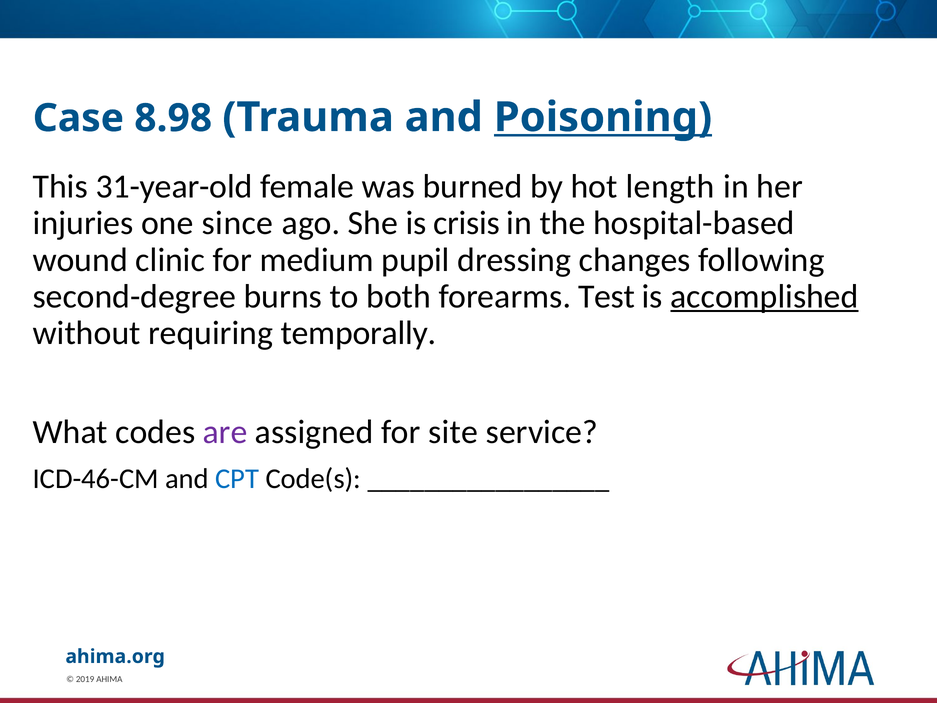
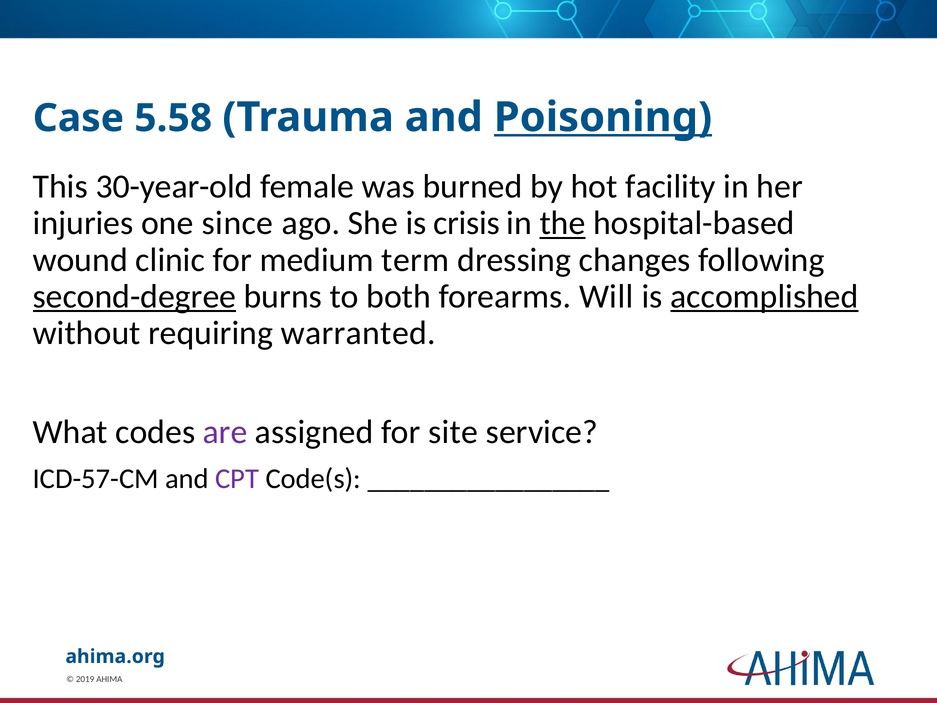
8.98: 8.98 -> 5.58
31-year-old: 31-year-old -> 30-year-old
length: length -> facility
the underline: none -> present
pupil: pupil -> term
second-degree underline: none -> present
Test: Test -> Will
temporally: temporally -> warranted
ICD-46-CM: ICD-46-CM -> ICD-57-CM
CPT colour: blue -> purple
